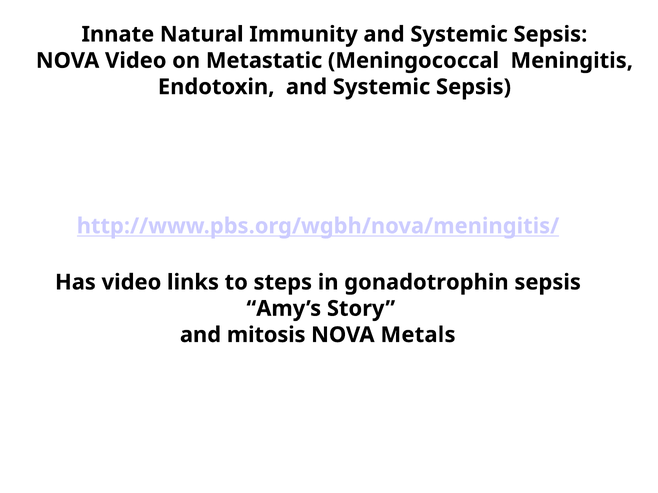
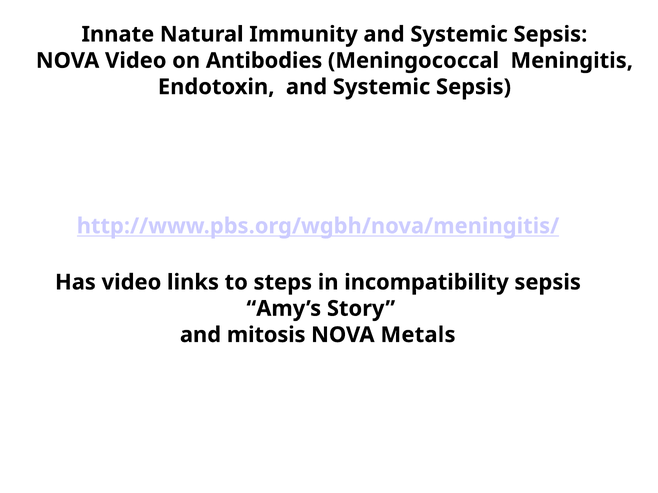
Metastatic: Metastatic -> Antibodies
gonadotrophin: gonadotrophin -> incompatibility
